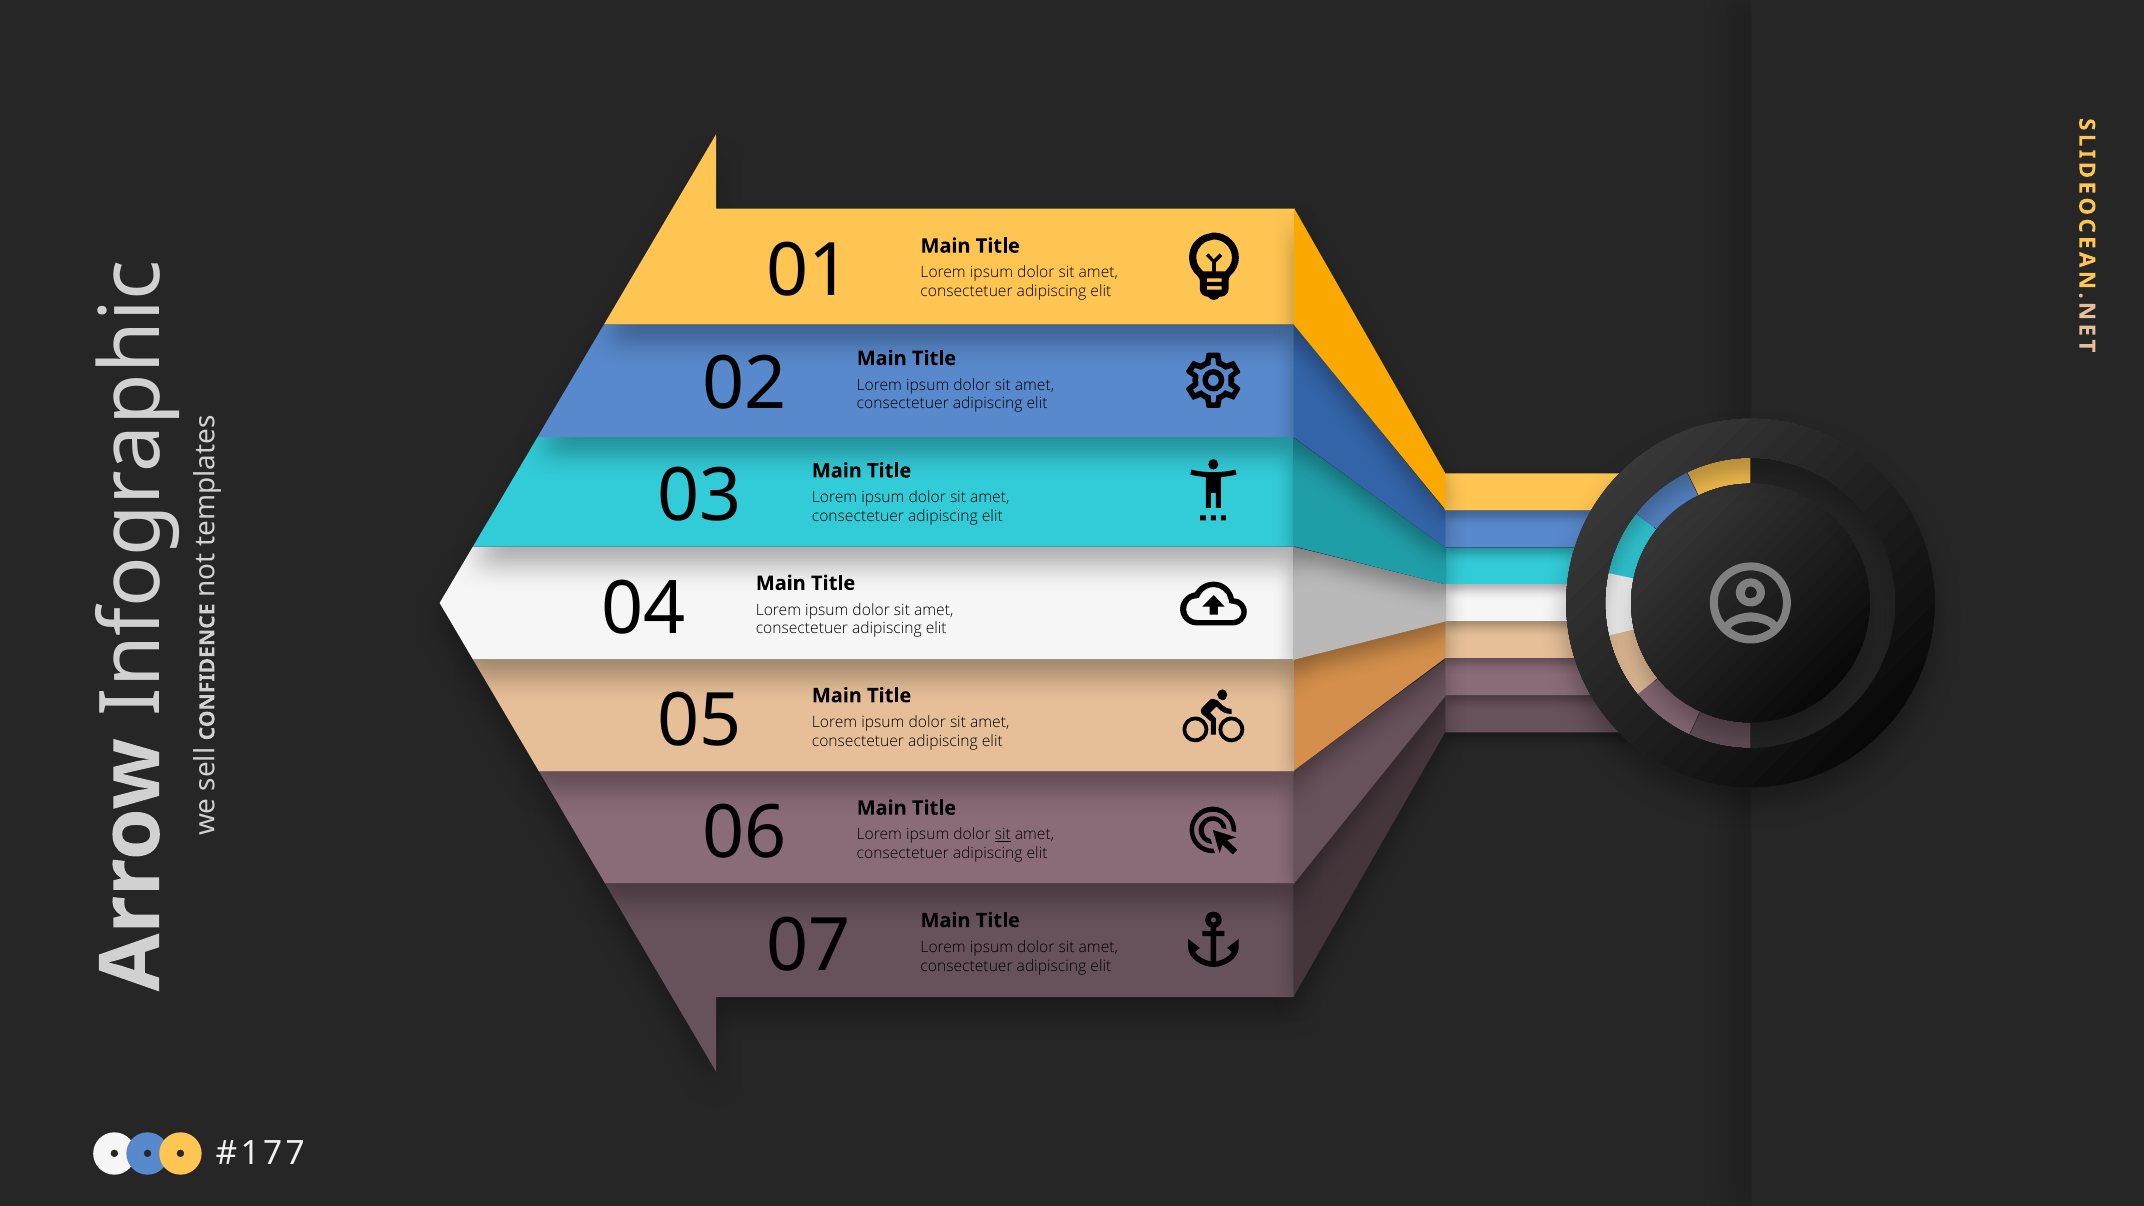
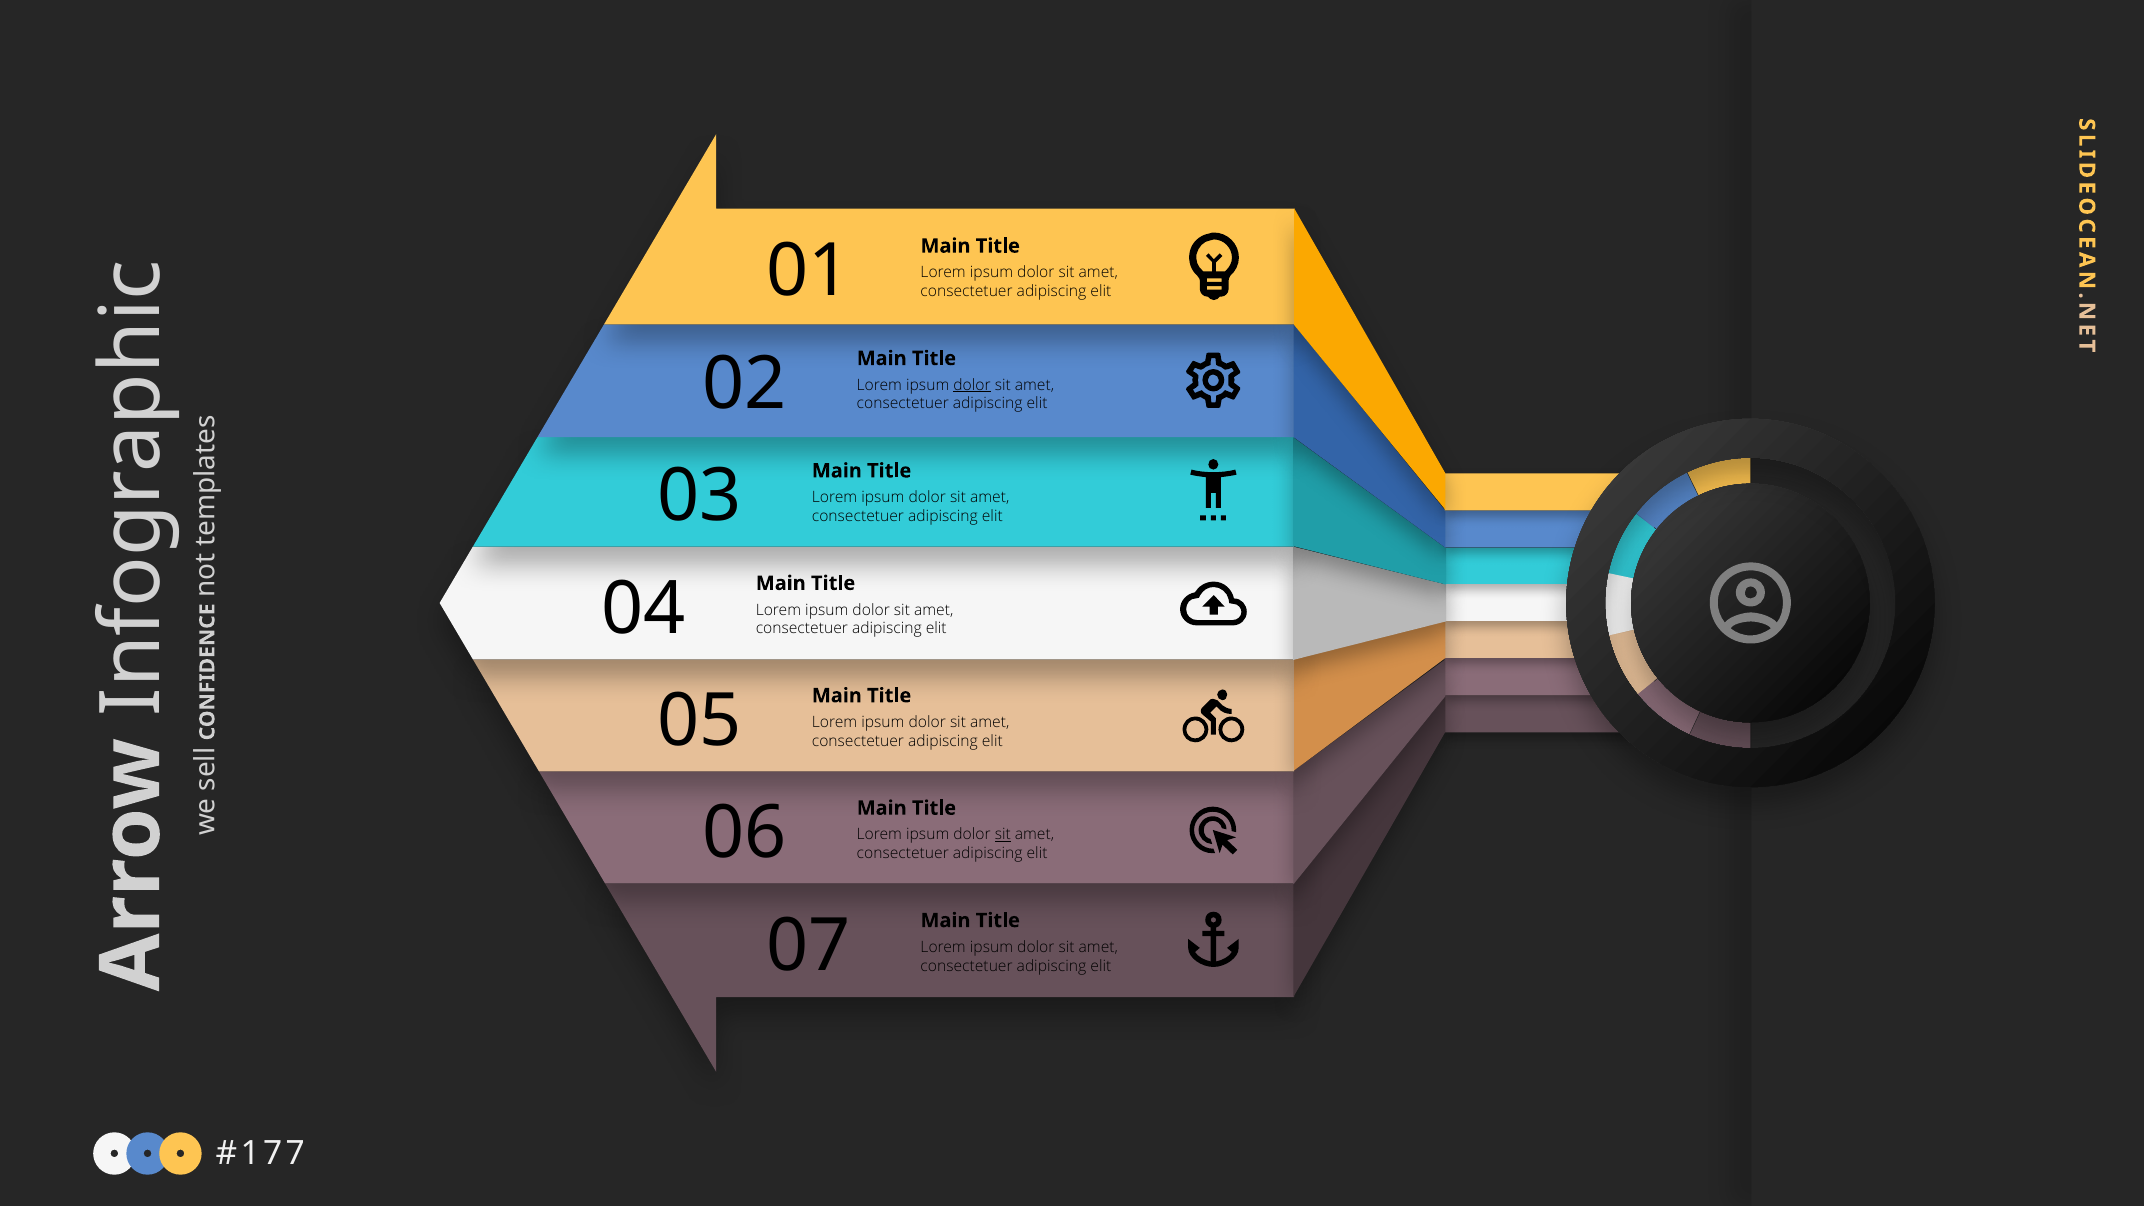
dolor at (972, 385) underline: none -> present
